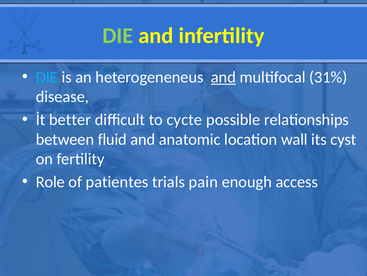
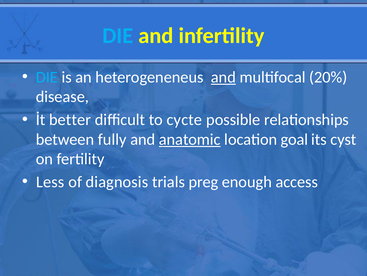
DIE at (118, 36) colour: light green -> light blue
31%: 31% -> 20%
fluid: fluid -> fully
anatomic underline: none -> present
wall: wall -> goal
Role: Role -> Less
patientes: patientes -> diagnosis
pain: pain -> preg
